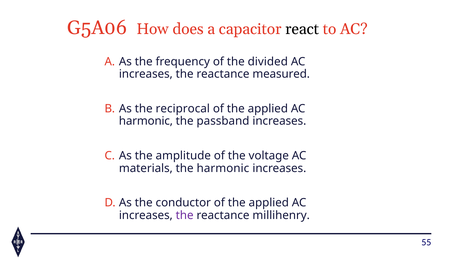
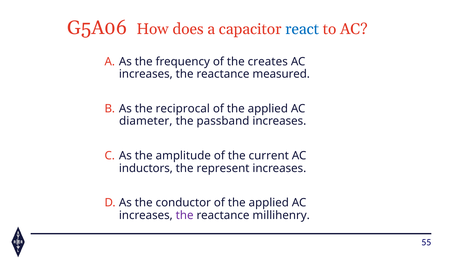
react colour: black -> blue
divided: divided -> creates
harmonic at (146, 121): harmonic -> diameter
voltage: voltage -> current
materials: materials -> inductors
the harmonic: harmonic -> represent
